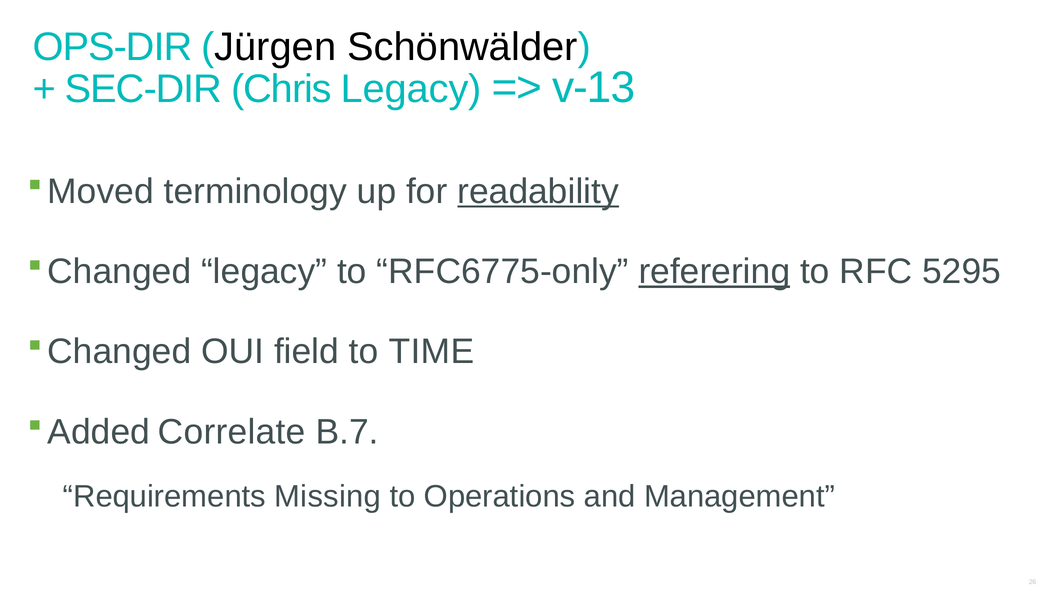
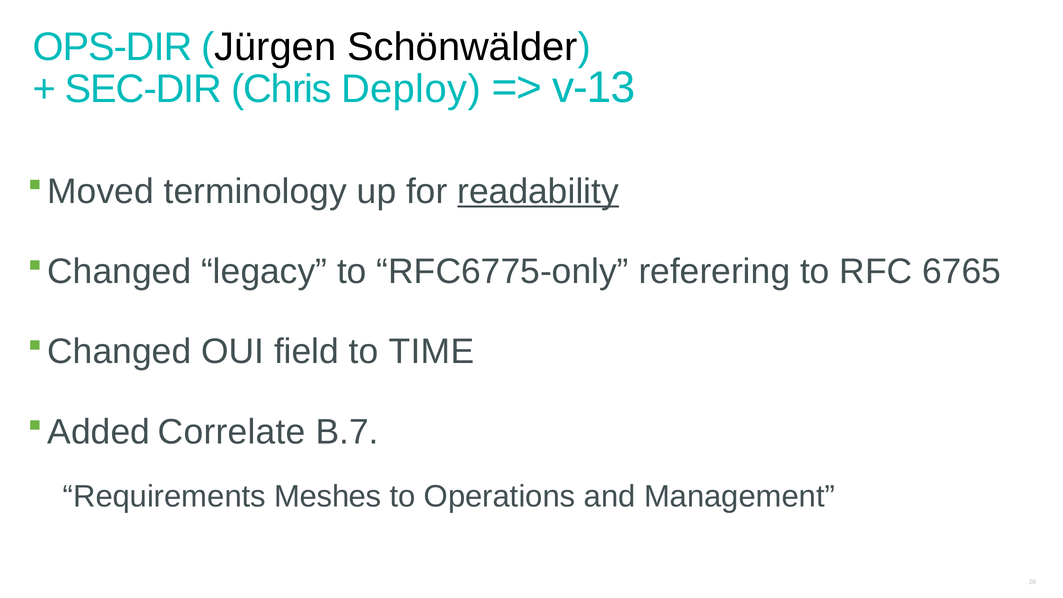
Chris Legacy: Legacy -> Deploy
referering underline: present -> none
5295: 5295 -> 6765
Missing: Missing -> Meshes
